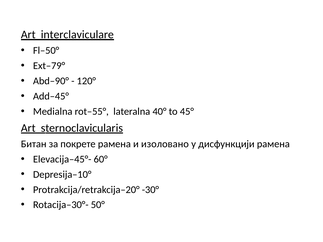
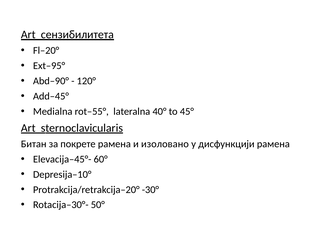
interclaviculare: interclaviculare -> сензибилитета
Fl–50°: Fl–50° -> Fl–20°
Ext–79°: Ext–79° -> Ext–95°
